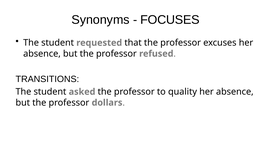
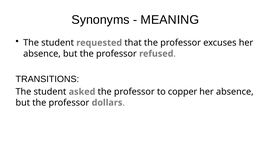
FOCUSES: FOCUSES -> MEANING
quality: quality -> copper
